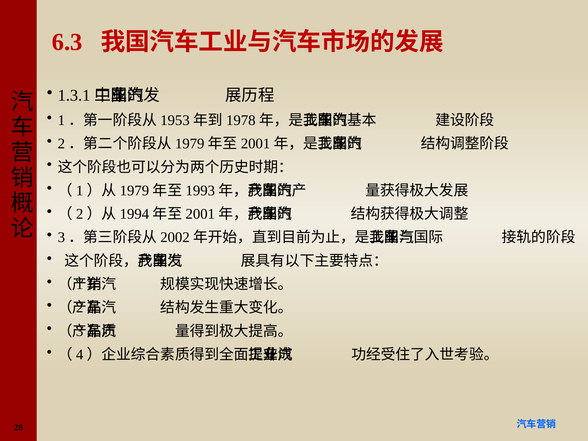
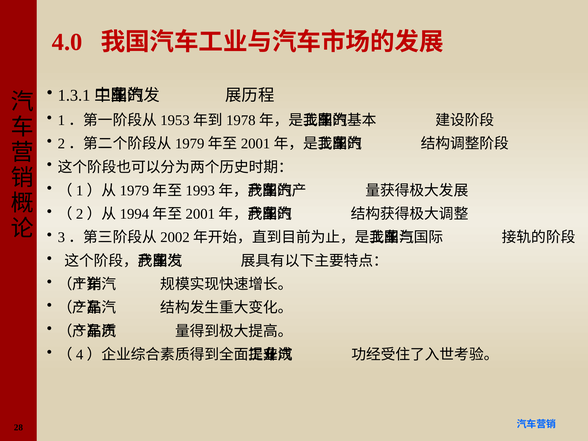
6.3: 6.3 -> 4.0
